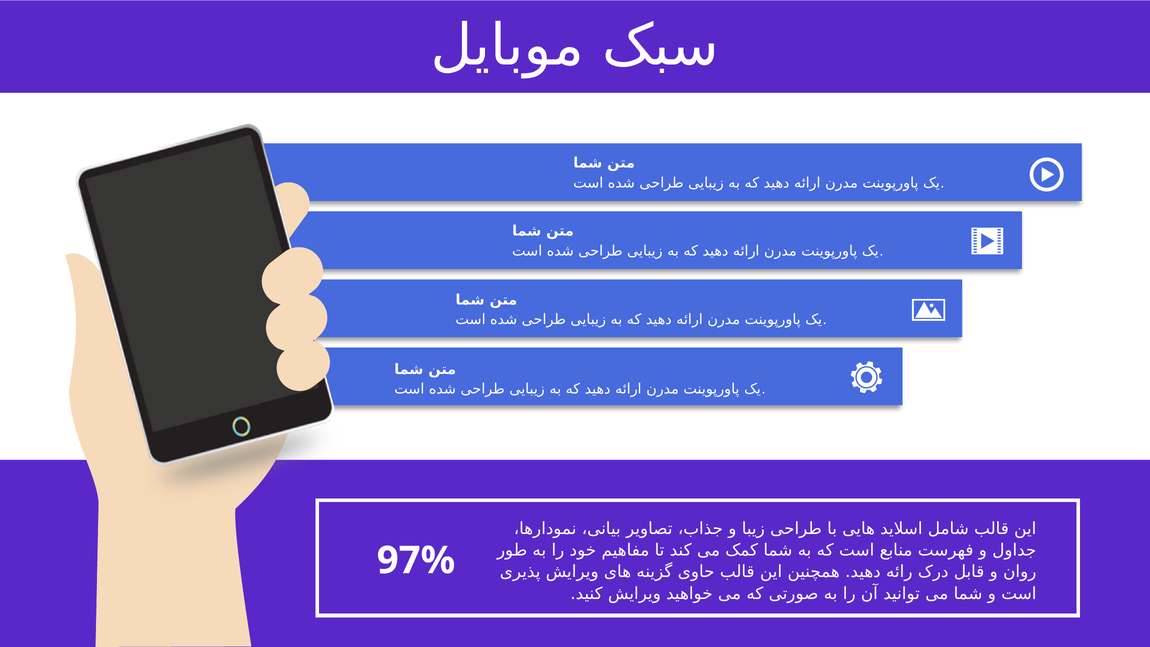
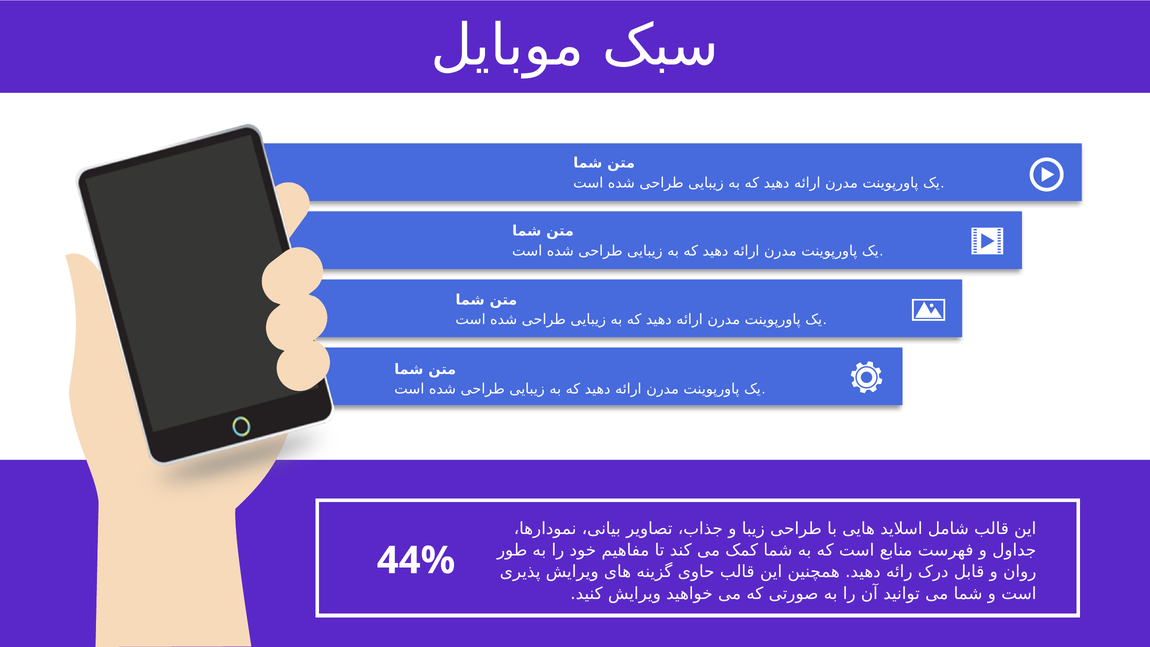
97%: 97% -> 44%
